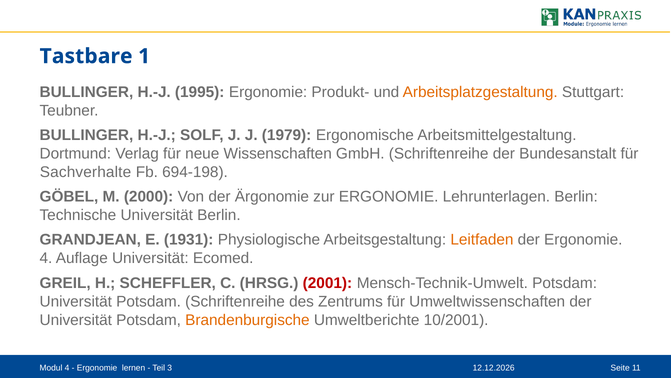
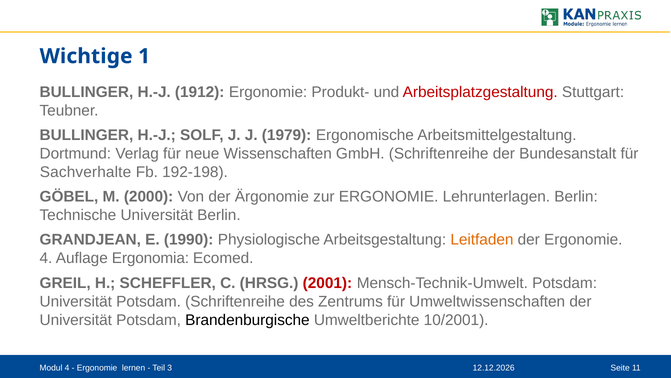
Tastbare: Tastbare -> Wichtige
1995: 1995 -> 1912
Arbeitsplatzgestaltung colour: orange -> red
694-198: 694-198 -> 192-198
1931: 1931 -> 1990
Auflage Universität: Universität -> Ergonomia
Brandenburgische colour: orange -> black
